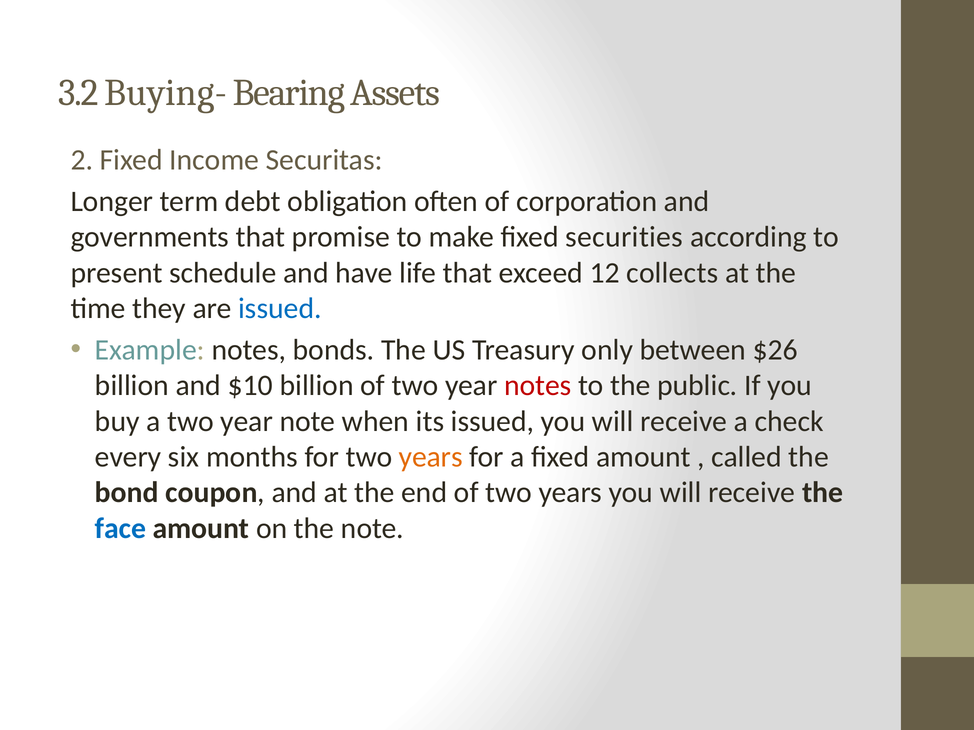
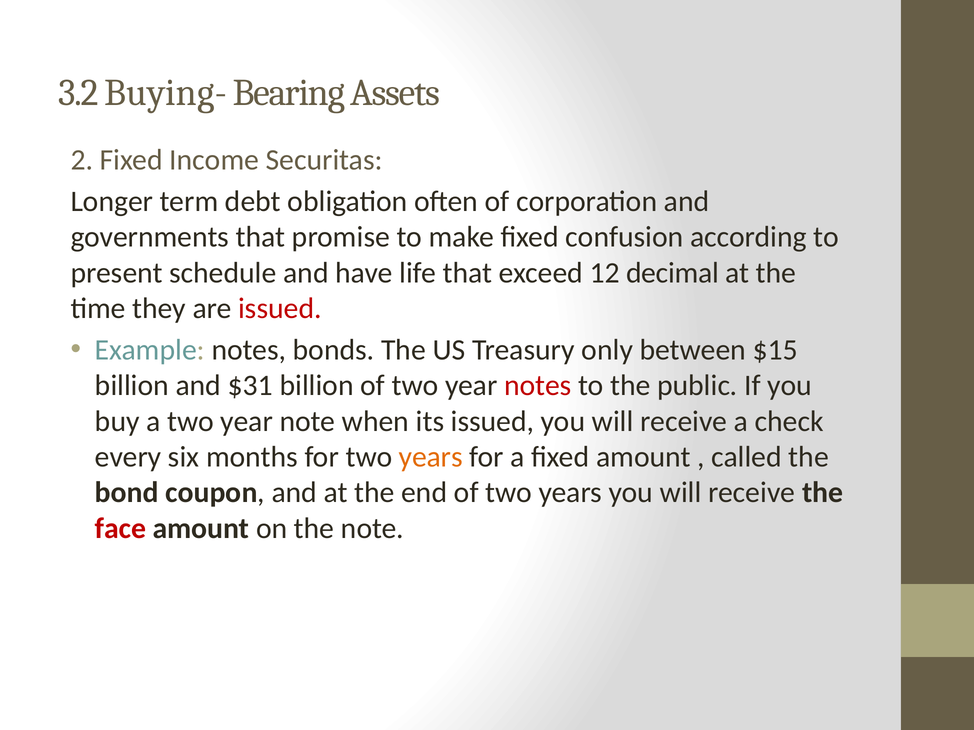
securities: securities -> confusion
collects: collects -> decimal
issued at (280, 309) colour: blue -> red
$26: $26 -> $15
$10: $10 -> $31
face colour: blue -> red
